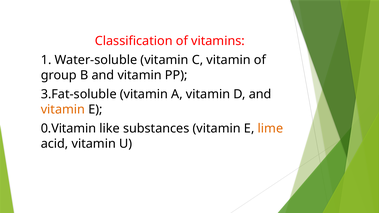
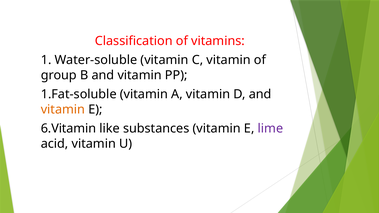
3.Fat-soluble: 3.Fat-soluble -> 1.Fat-soluble
0.Vitamin: 0.Vitamin -> 6.Vitamin
lime colour: orange -> purple
